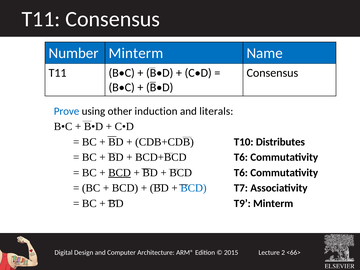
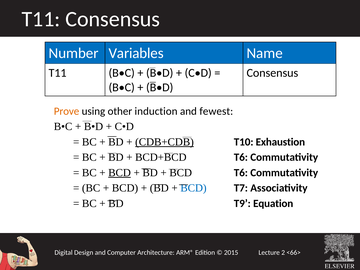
Number Minterm: Minterm -> Variables
Prove colour: blue -> orange
literals: literals -> fewest
CDB+CDB underline: none -> present
Distributes: Distributes -> Exhaustion
T9 Minterm: Minterm -> Equation
